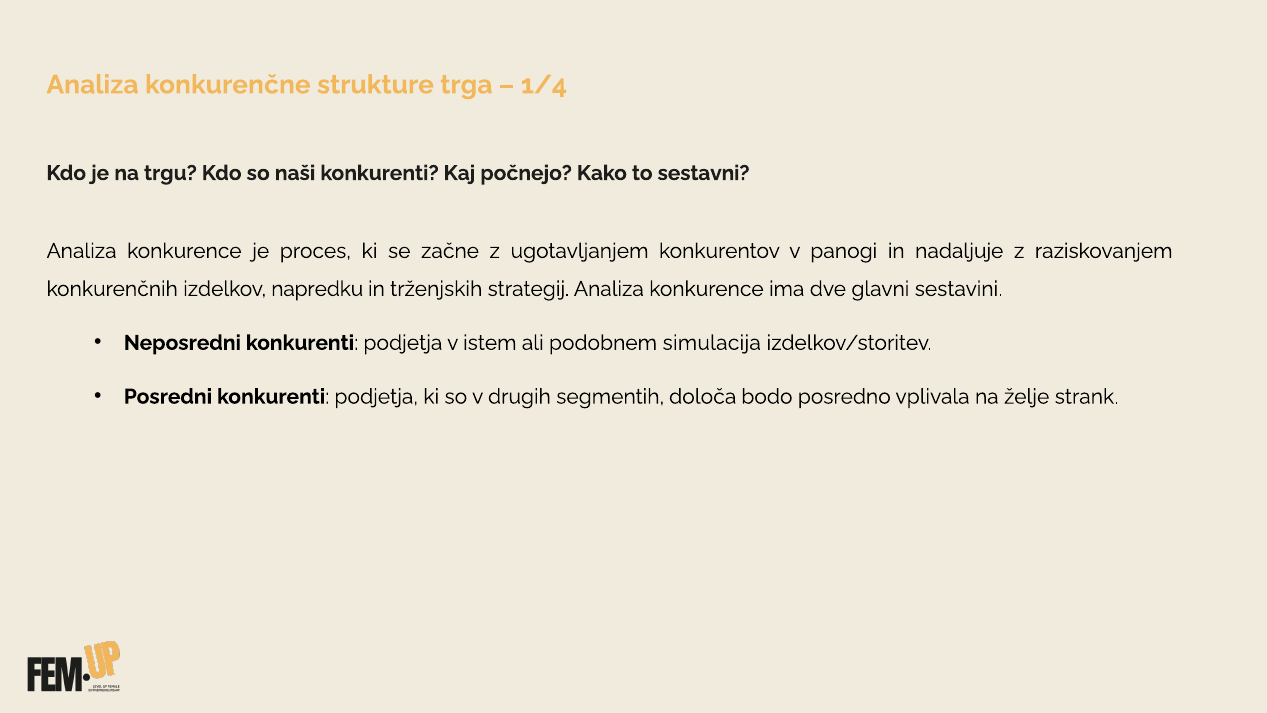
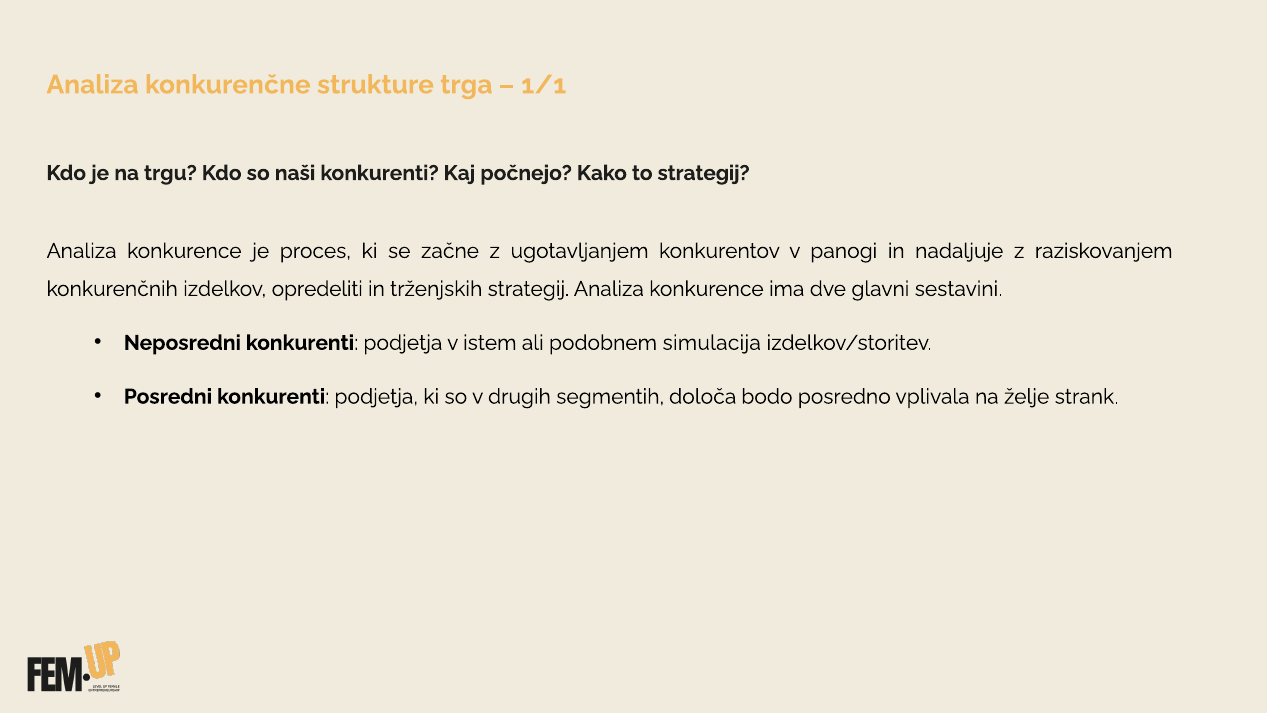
1/4: 1/4 -> 1/1
to sestavni: sestavni -> strategij
napredku: napredku -> opredeliti
